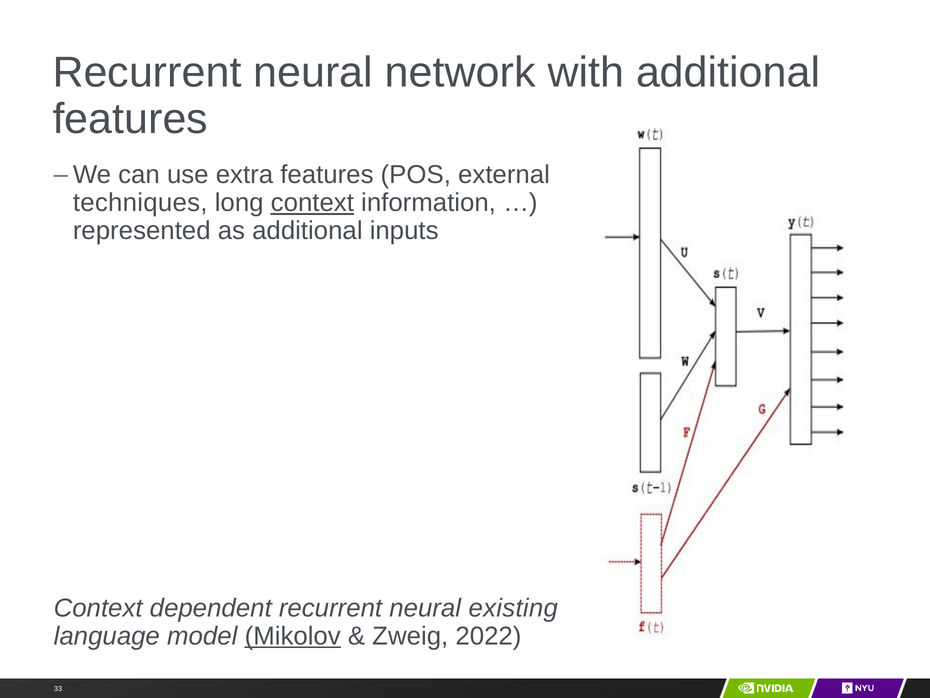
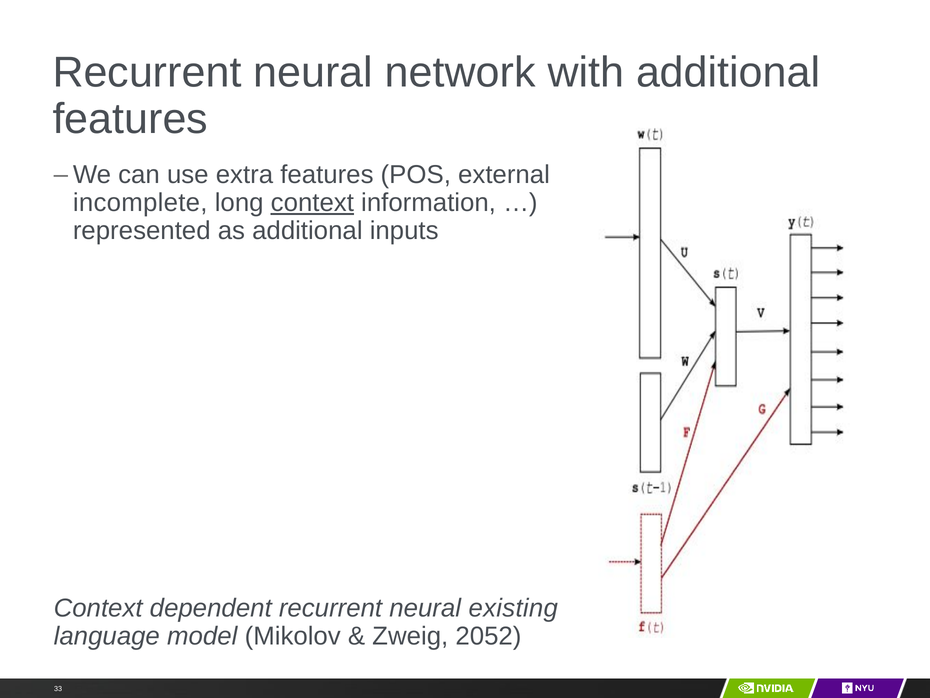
techniques: techniques -> incomplete
Mikolov underline: present -> none
2022: 2022 -> 2052
